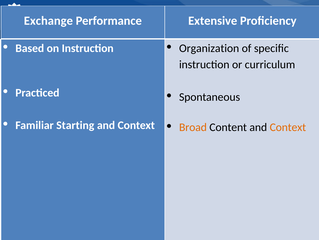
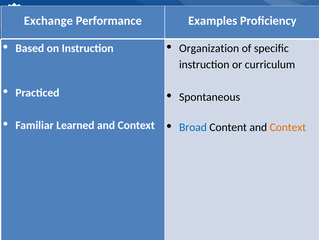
Extensive: Extensive -> Examples
Starting: Starting -> Learned
Broad colour: orange -> blue
